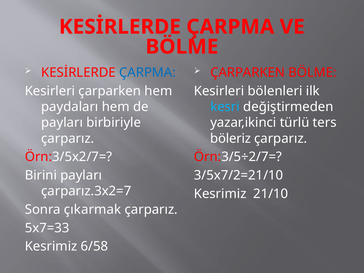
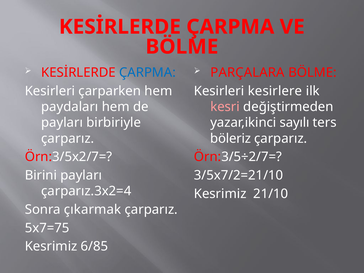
ÇARPARKEN at (248, 73): ÇARPARKEN -> PARÇALARA
bölenleri: bölenleri -> kesirlere
kesri colour: light blue -> pink
türlü: türlü -> sayılı
çarparız.3x2=7: çarparız.3x2=7 -> çarparız.3x2=4
5x7=33: 5x7=33 -> 5x7=75
6/58: 6/58 -> 6/85
